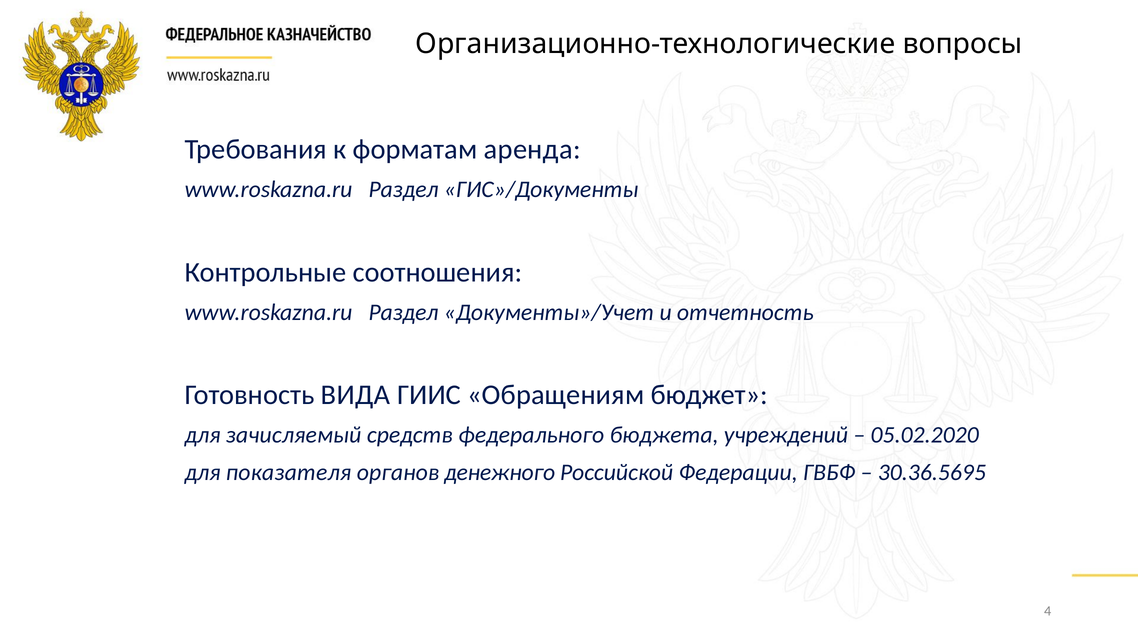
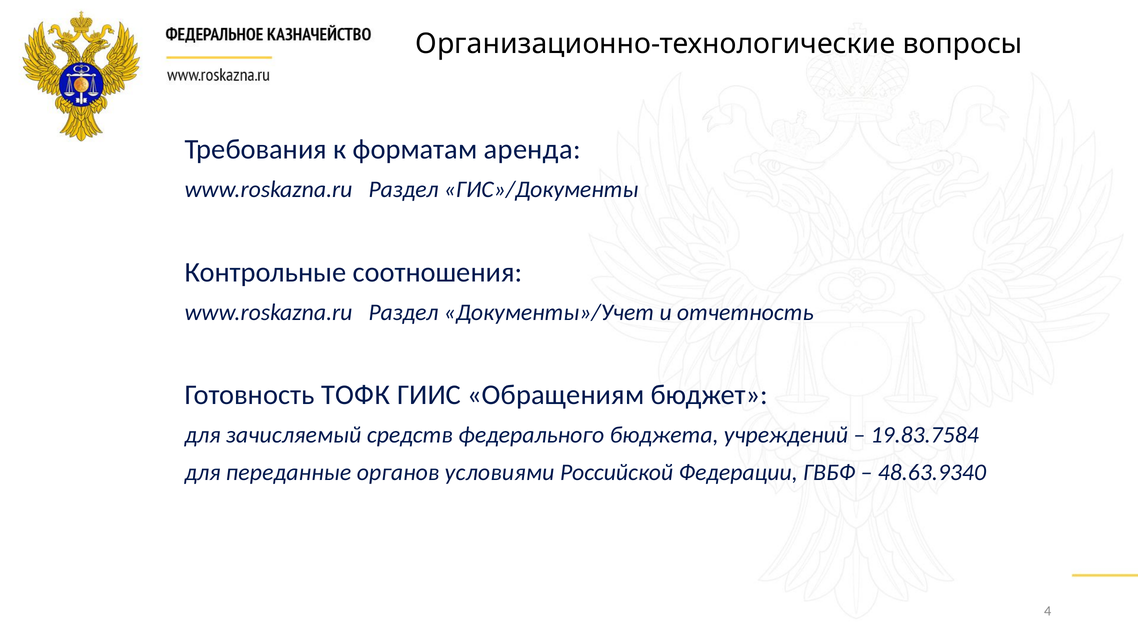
ВИДА: ВИДА -> ТОФК
05.02.2020: 05.02.2020 -> 19.83.7584
показателя: показателя -> переданные
денежного: денежного -> условиями
30.36.5695: 30.36.5695 -> 48.63.9340
